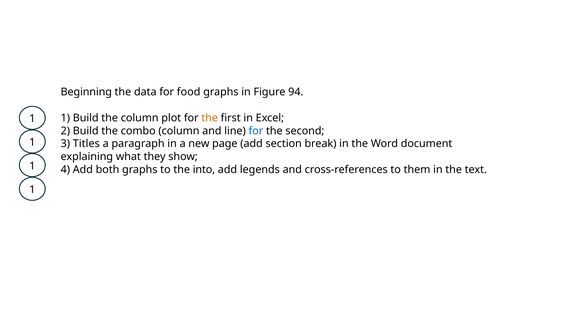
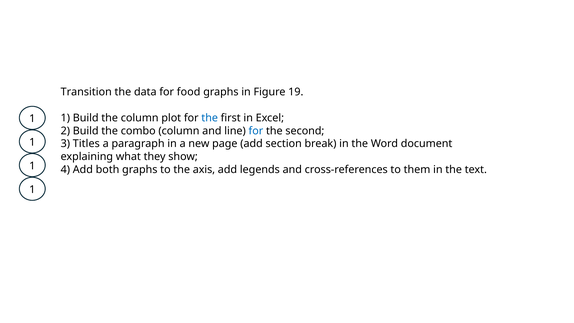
Beginning: Beginning -> Transition
94: 94 -> 19
the at (210, 118) colour: orange -> blue
into: into -> axis
